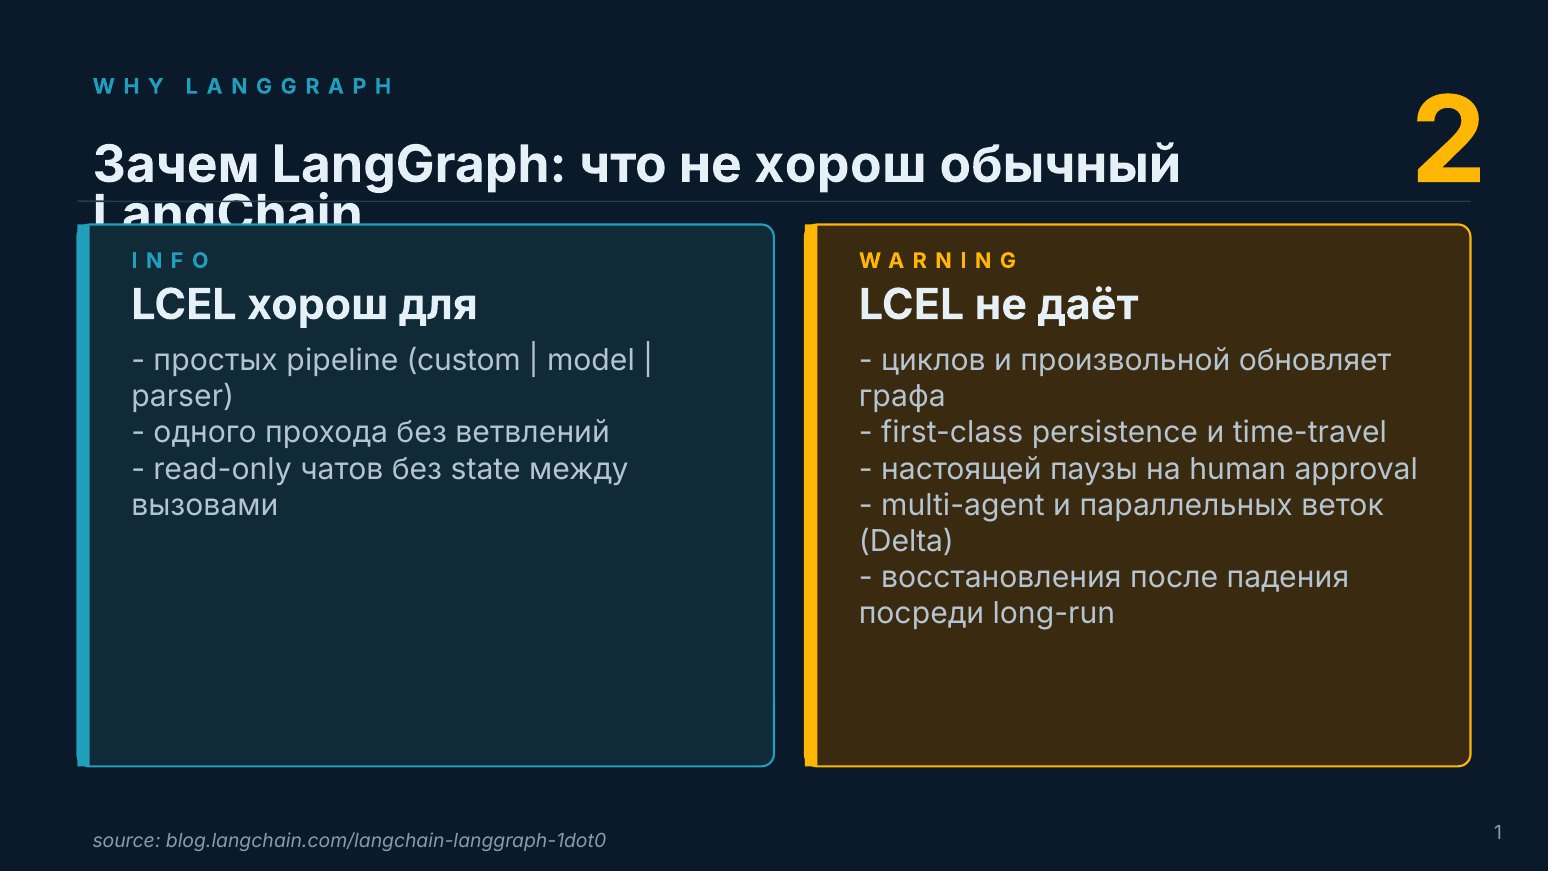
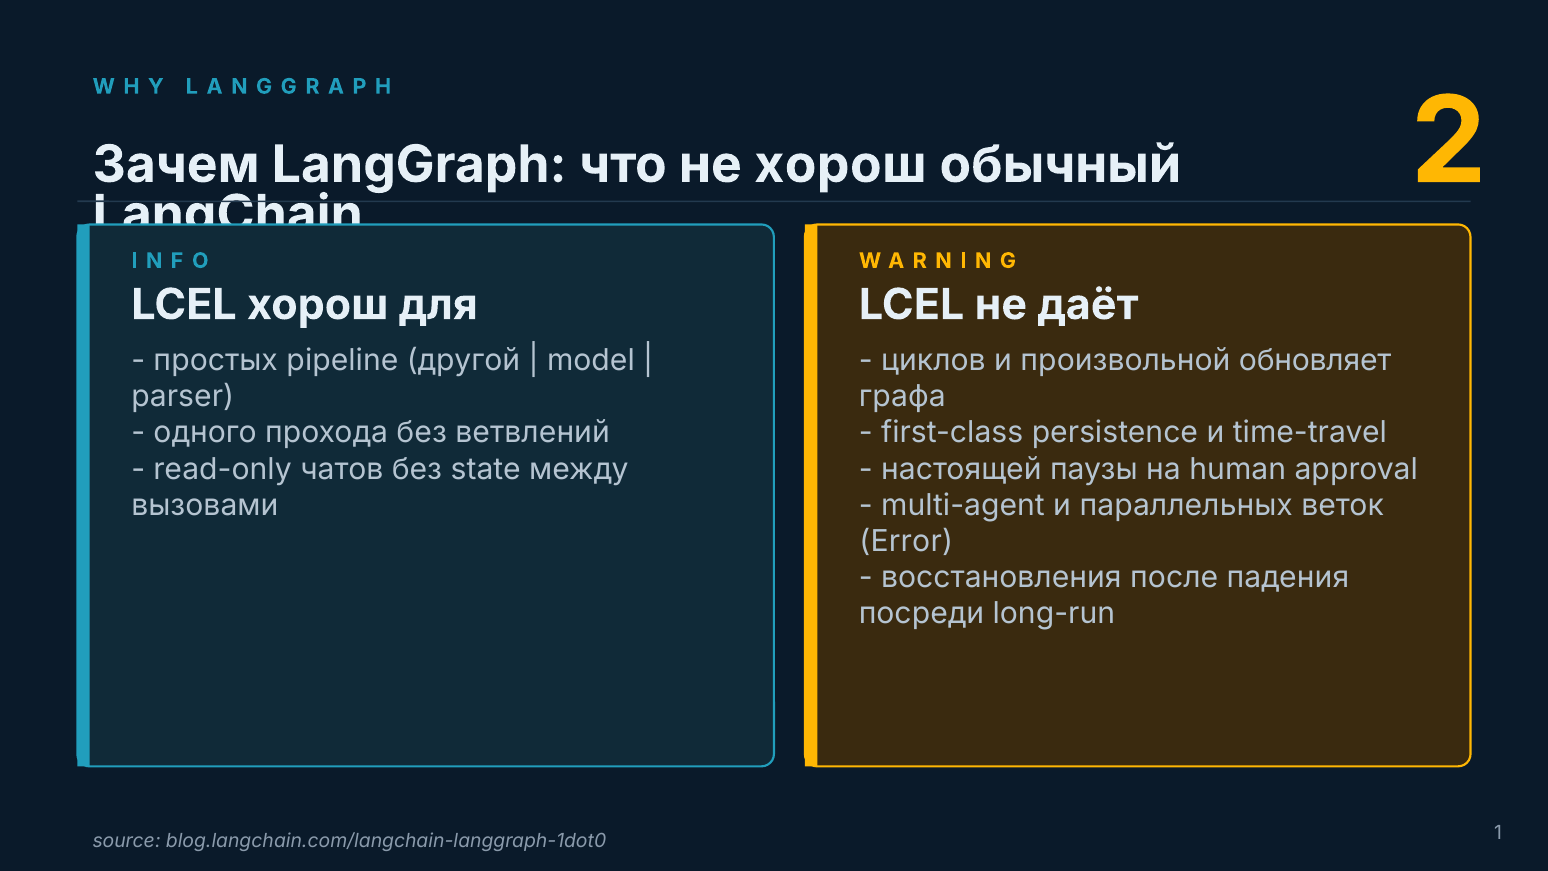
custom: custom -> другой
Delta: Delta -> Error
